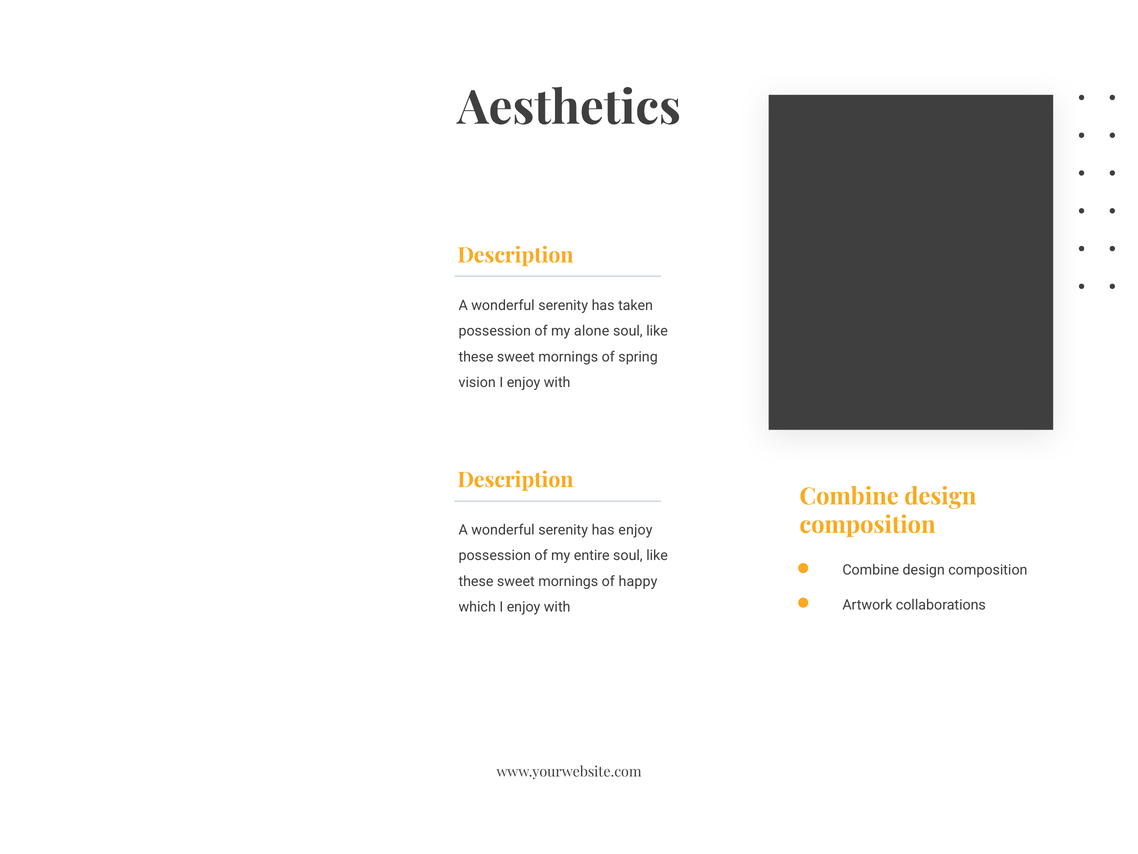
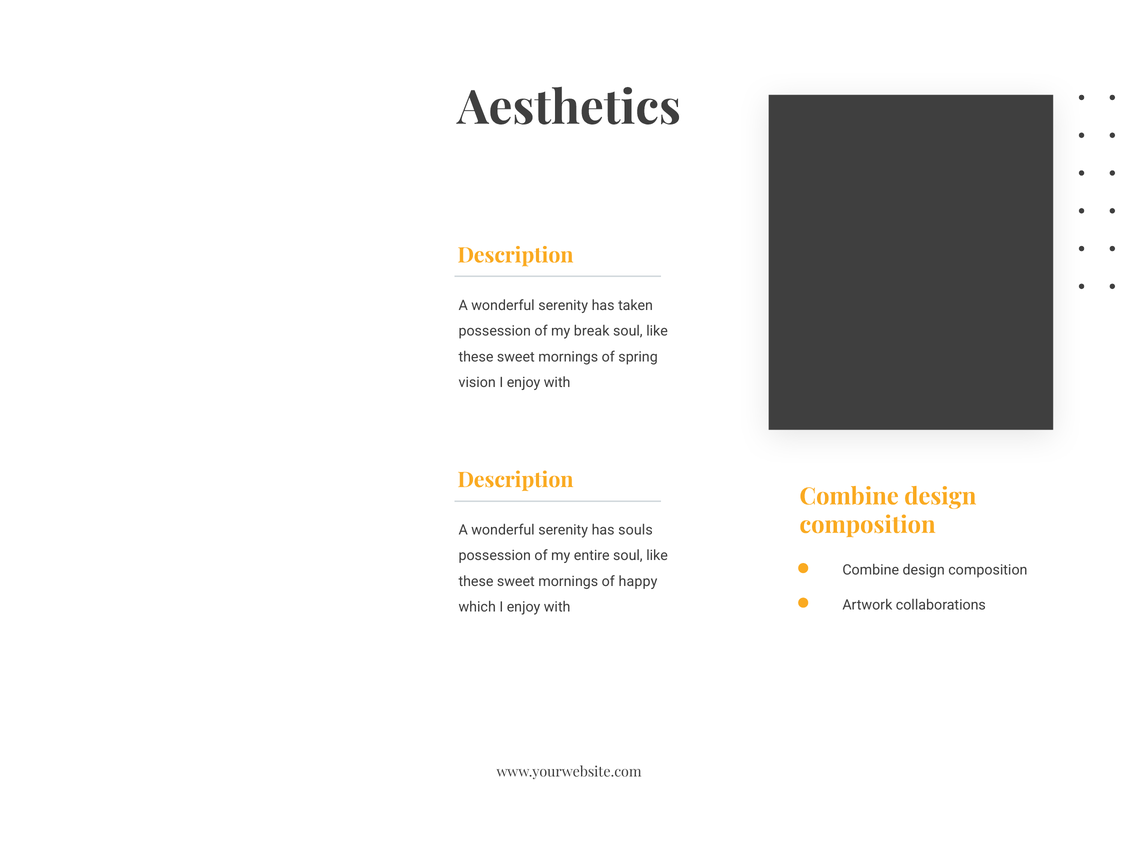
alone: alone -> break
has enjoy: enjoy -> souls
